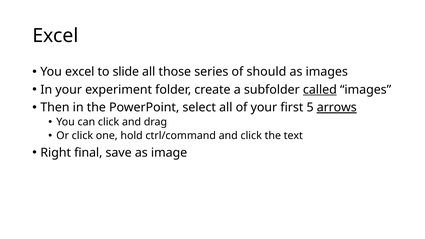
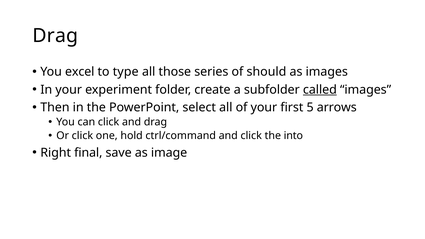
Excel at (55, 36): Excel -> Drag
slide: slide -> type
arrows underline: present -> none
text: text -> into
